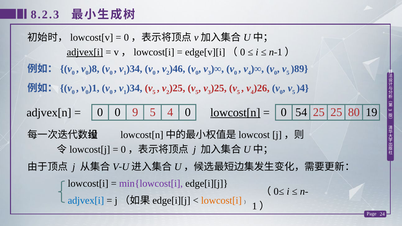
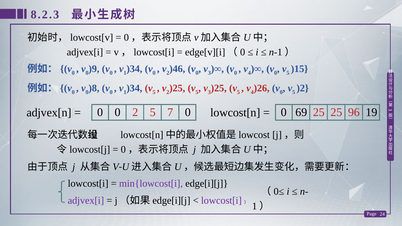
adjvex[i at (85, 52) underline: present -> none
)8: )8 -> )9
)89: )89 -> )15
)1: )1 -> )8
)4: )4 -> )2
0 9: 9 -> 2
5 4: 4 -> 7
lowcost[n underline: present -> none
54: 54 -> 69
80: 80 -> 96
adjvex[i at (86, 200) colour: blue -> purple
lowcost[i at (221, 200) colour: orange -> purple
